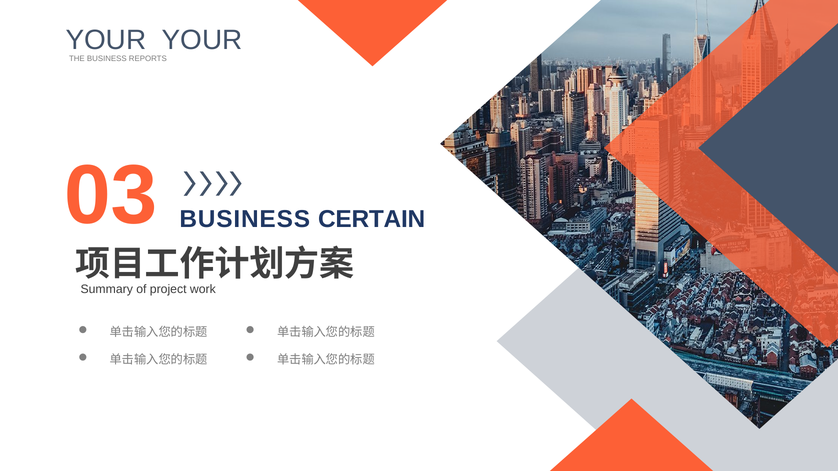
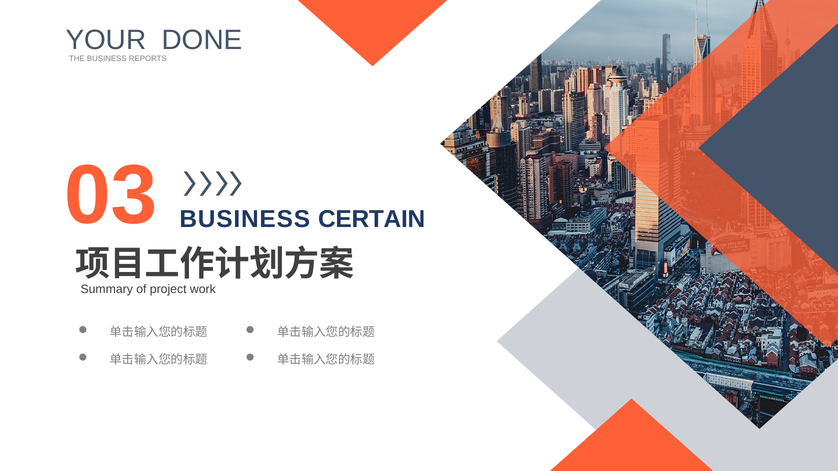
YOUR YOUR: YOUR -> DONE
